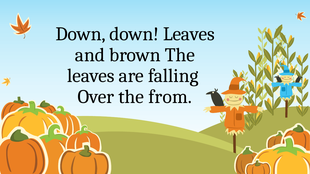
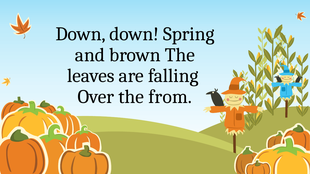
down Leaves: Leaves -> Spring
